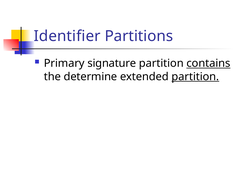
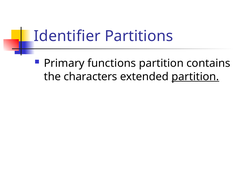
signature: signature -> functions
contains underline: present -> none
determine: determine -> characters
